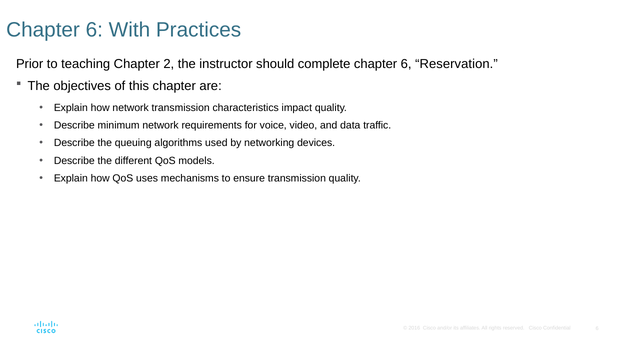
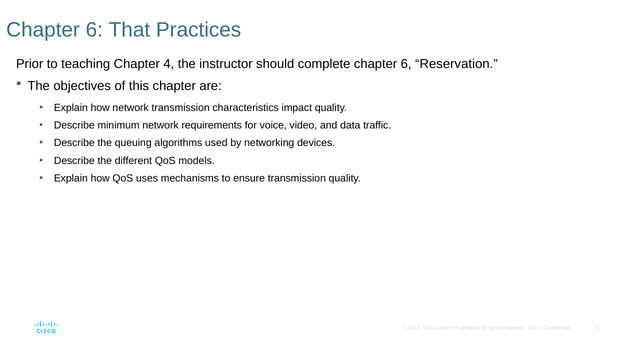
With: With -> That
2: 2 -> 4
